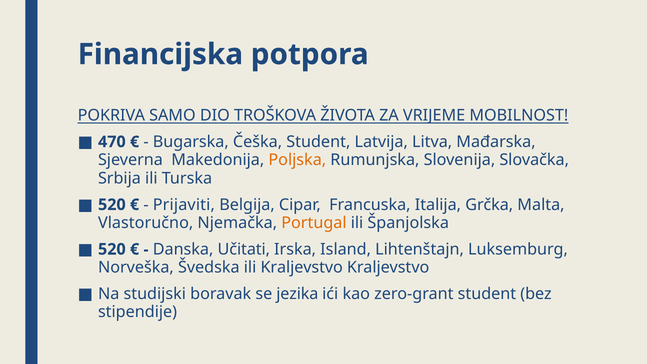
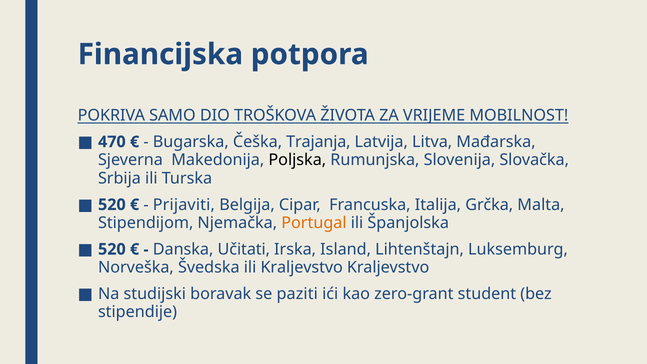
Češka Student: Student -> Trajanja
Poljska colour: orange -> black
Vlastoručno: Vlastoručno -> Stipendijom
jezika: jezika -> paziti
